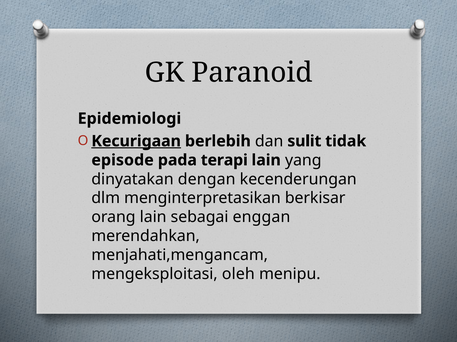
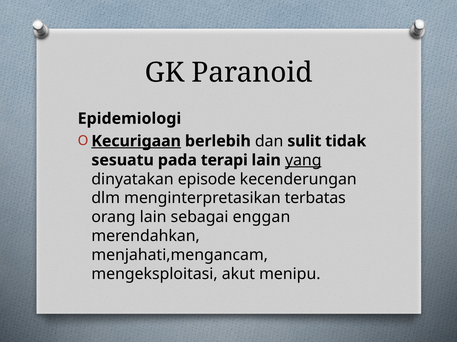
episode: episode -> sesuatu
yang underline: none -> present
dengan: dengan -> episode
berkisar: berkisar -> terbatas
oleh: oleh -> akut
